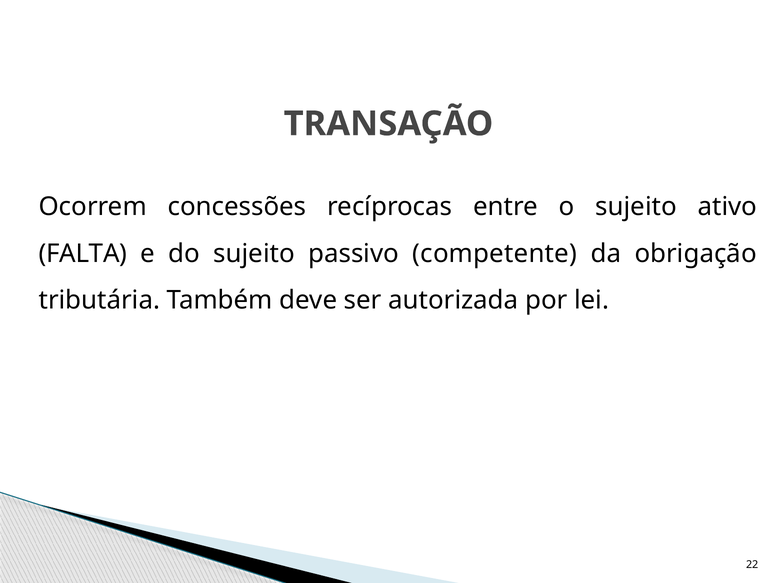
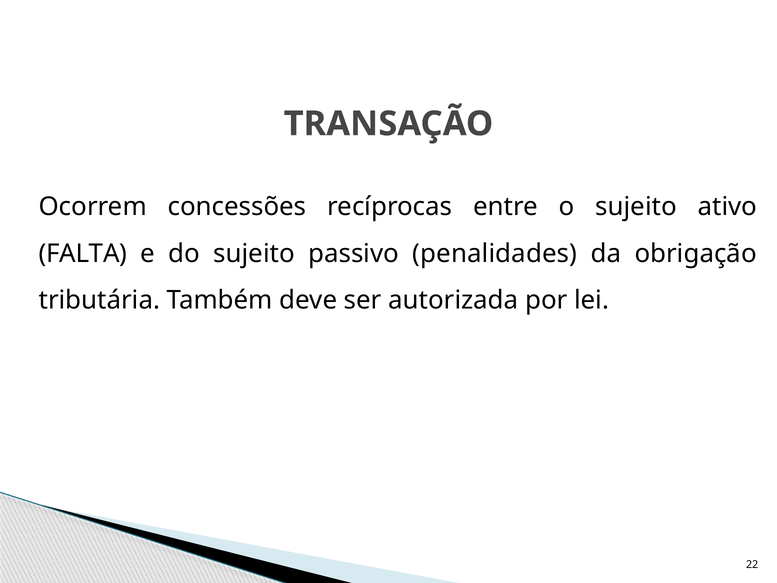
competente: competente -> penalidades
